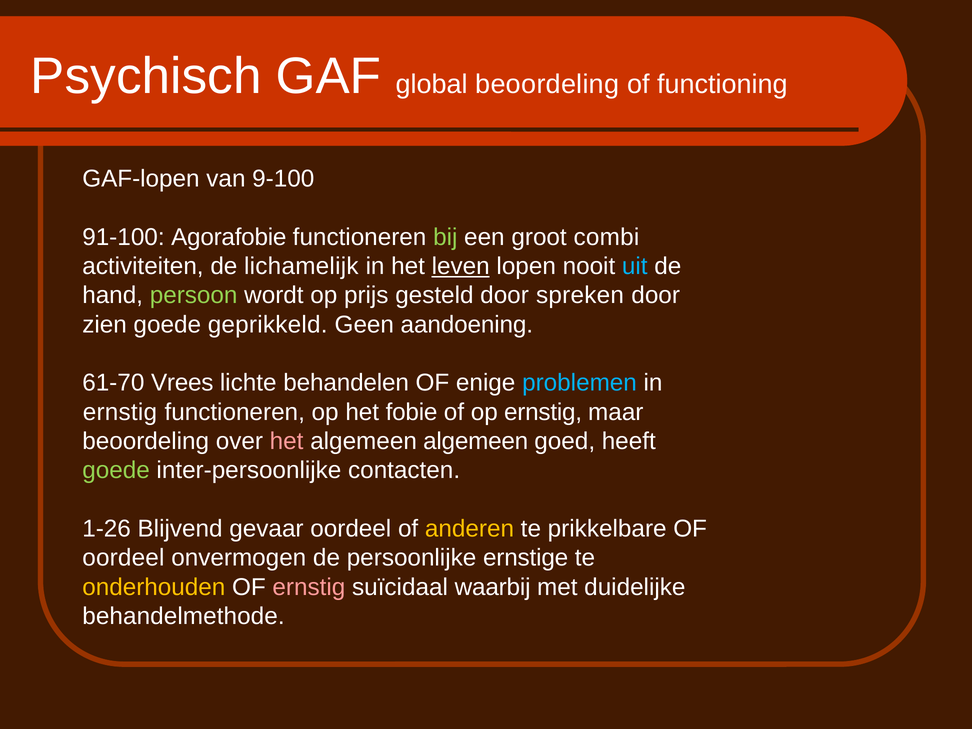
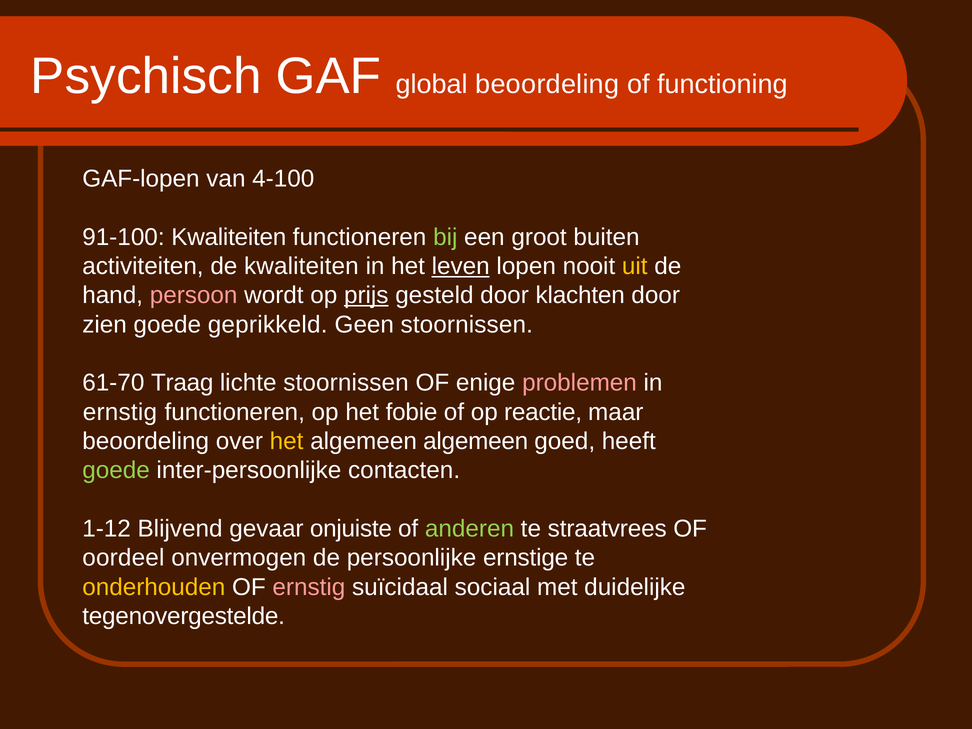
9-100: 9-100 -> 4-100
91-100 Agorafobie: Agorafobie -> Kwaliteiten
combi: combi -> buiten
de lichamelijk: lichamelijk -> kwaliteiten
uit colour: light blue -> yellow
persoon colour: light green -> pink
prijs underline: none -> present
spreken: spreken -> klachten
Geen aandoening: aandoening -> stoornissen
Vrees: Vrees -> Traag
lichte behandelen: behandelen -> stoornissen
problemen colour: light blue -> pink
op ernstig: ernstig -> reactie
het at (287, 441) colour: pink -> yellow
1-26: 1-26 -> 1-12
gevaar oordeel: oordeel -> onjuiste
anderen colour: yellow -> light green
prikkelbare: prikkelbare -> straatvrees
waarbij: waarbij -> sociaal
behandelmethode: behandelmethode -> tegenovergestelde
